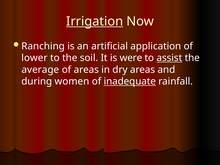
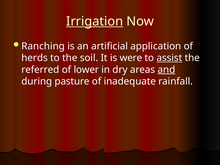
lower: lower -> herds
average: average -> referred
of areas: areas -> lower
and underline: none -> present
women: women -> pasture
inadequate underline: present -> none
